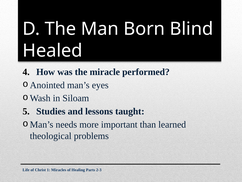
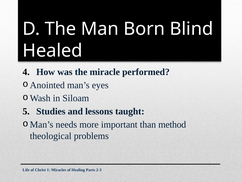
learned: learned -> method
